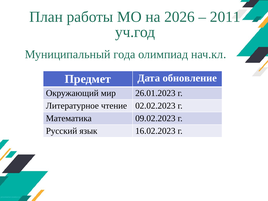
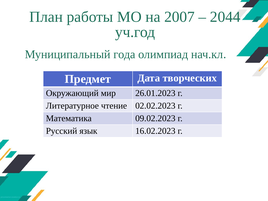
2026: 2026 -> 2007
2011: 2011 -> 2044
обновление: обновление -> творческих
